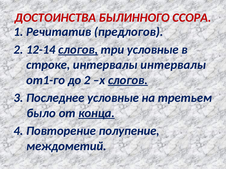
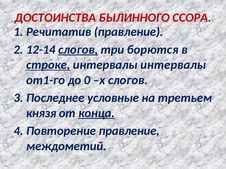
предлогов at (129, 32): предлогов -> правление
три условные: условные -> борются
строке underline: none -> present
2: 2 -> 0
слогов at (128, 80) underline: present -> none
было: было -> князя
полупение at (129, 131): полупение -> правление
